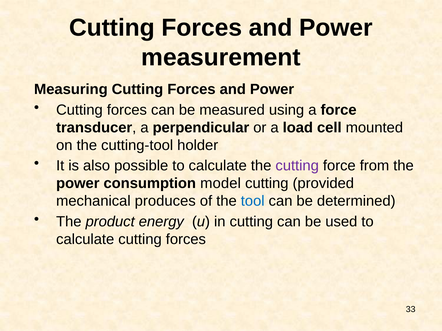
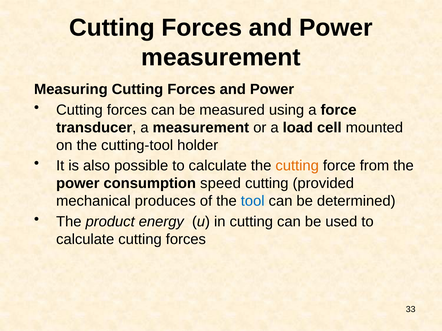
a perpendicular: perpendicular -> measurement
cutting at (297, 166) colour: purple -> orange
model: model -> speed
